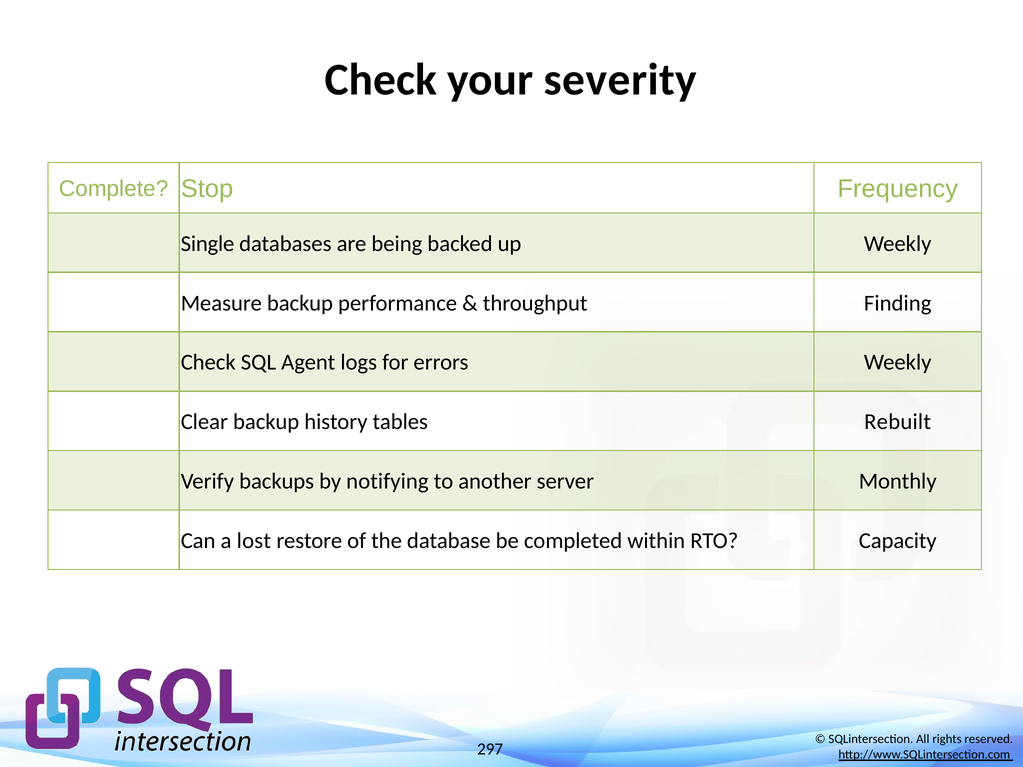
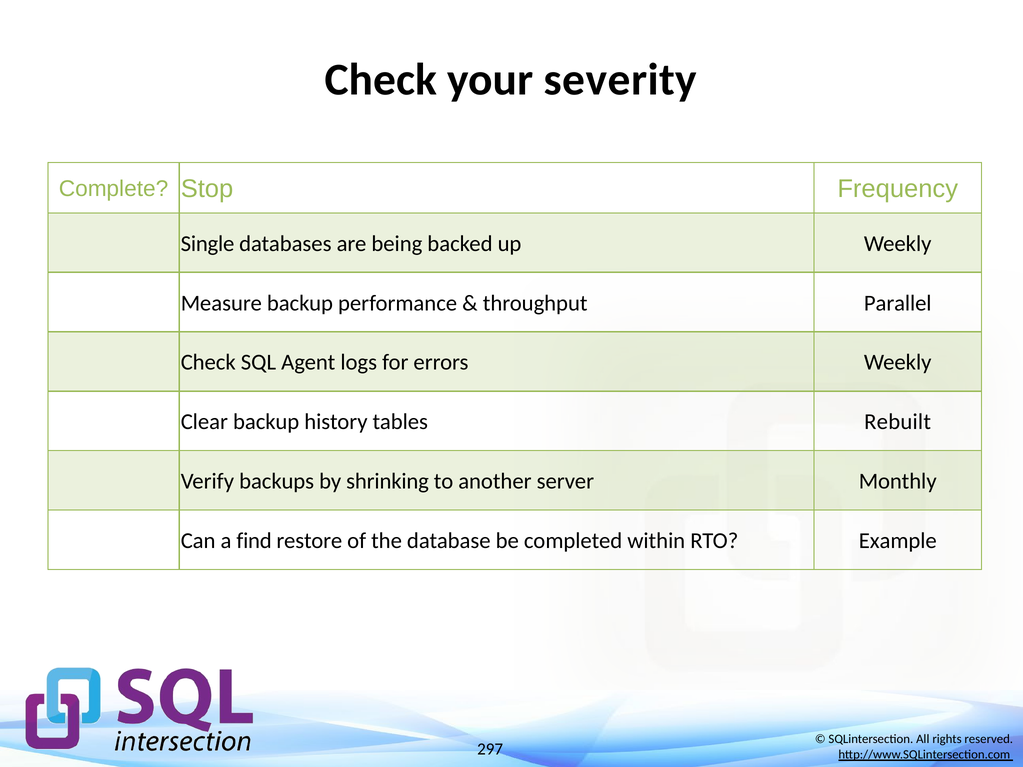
Finding: Finding -> Parallel
notifying: notifying -> shrinking
lost: lost -> find
Capacity: Capacity -> Example
